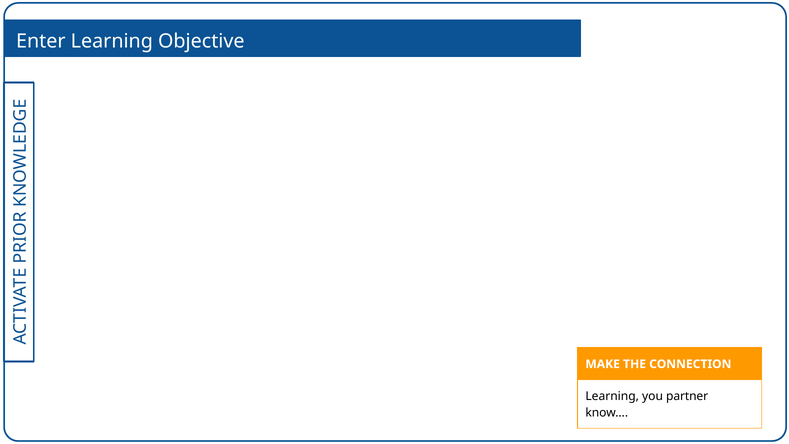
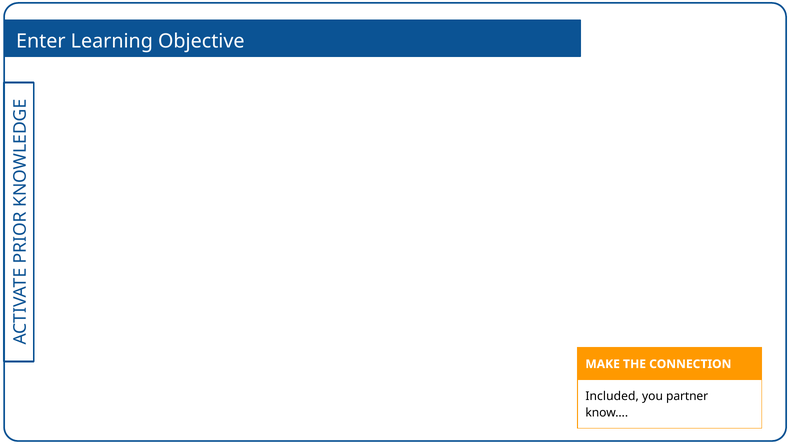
Learning at (612, 396): Learning -> Included
